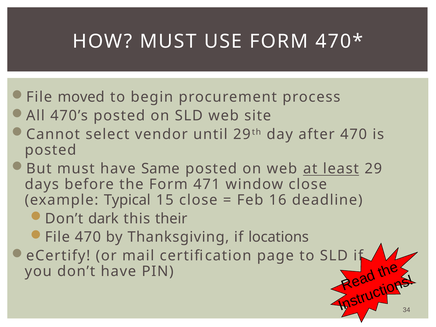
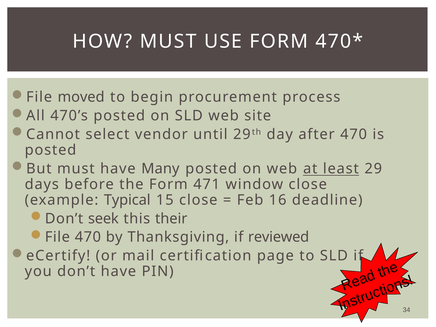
Same: Same -> Many
dark: dark -> seek
locations: locations -> reviewed
